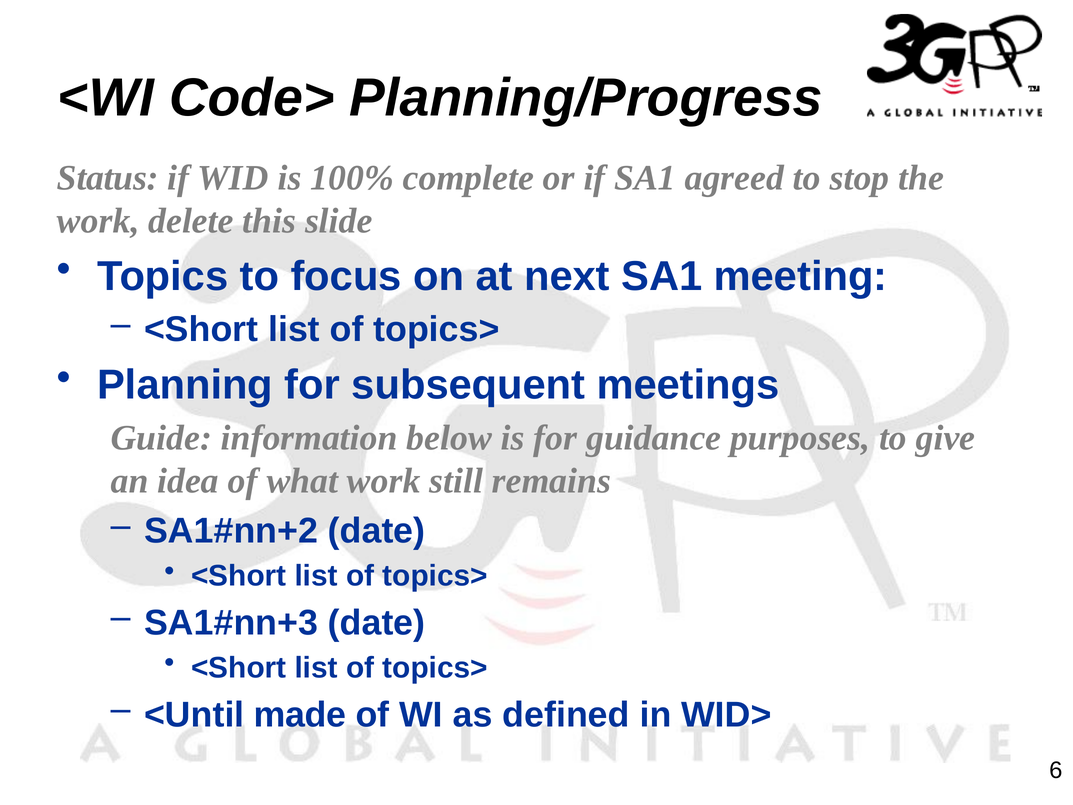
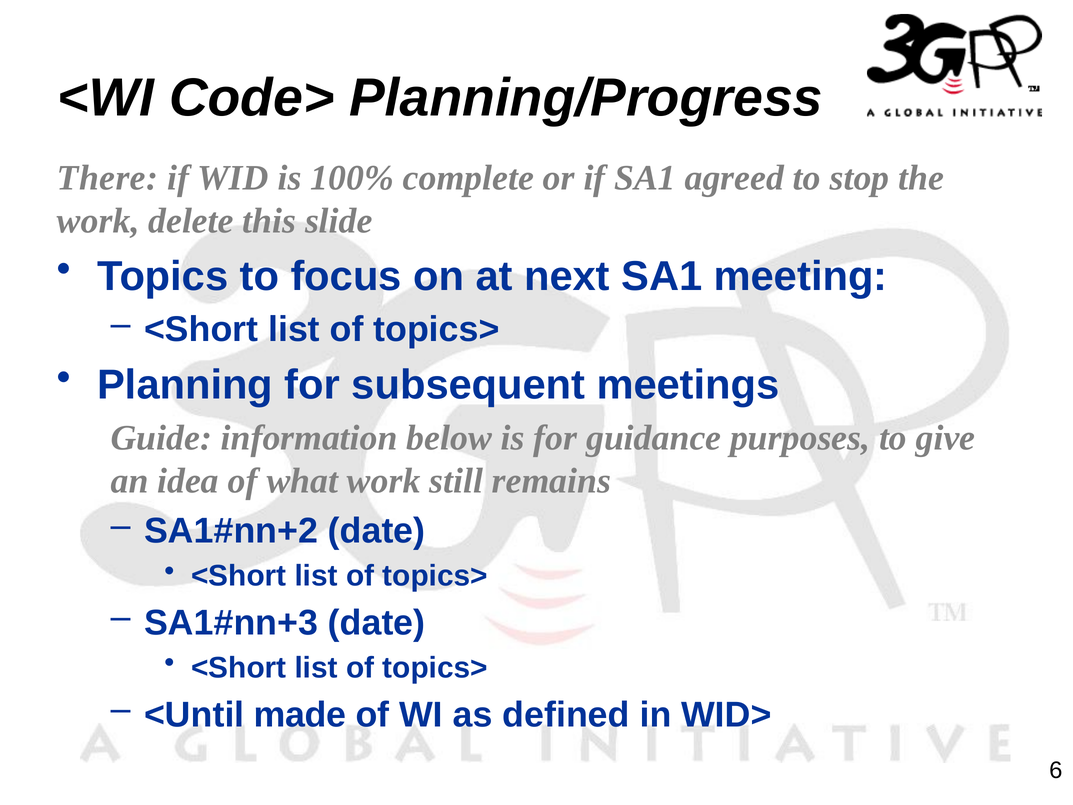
Status: Status -> There
